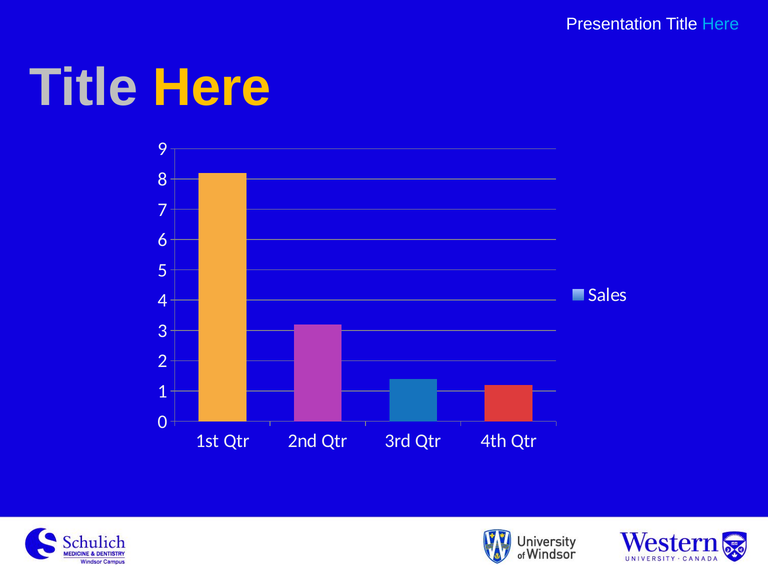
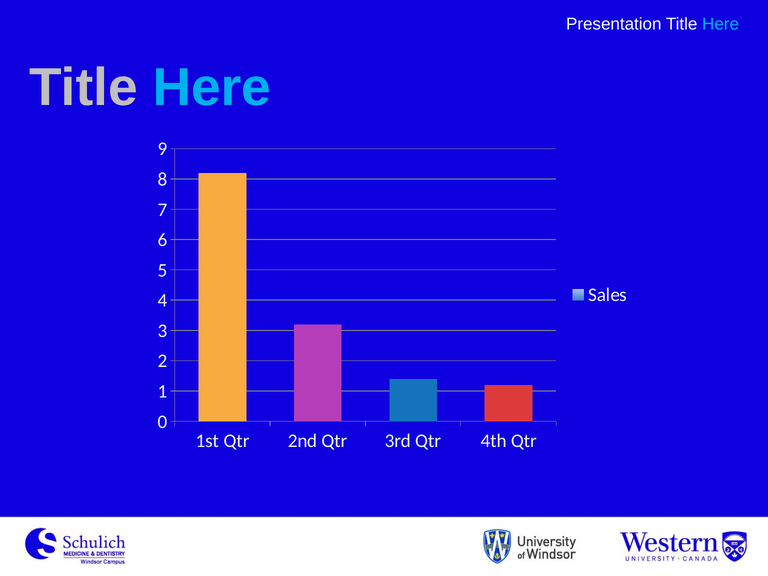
Here at (212, 88) colour: yellow -> light blue
